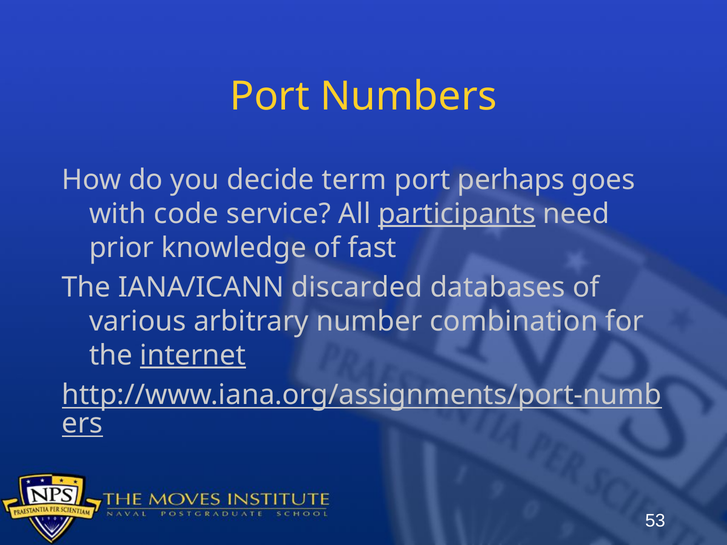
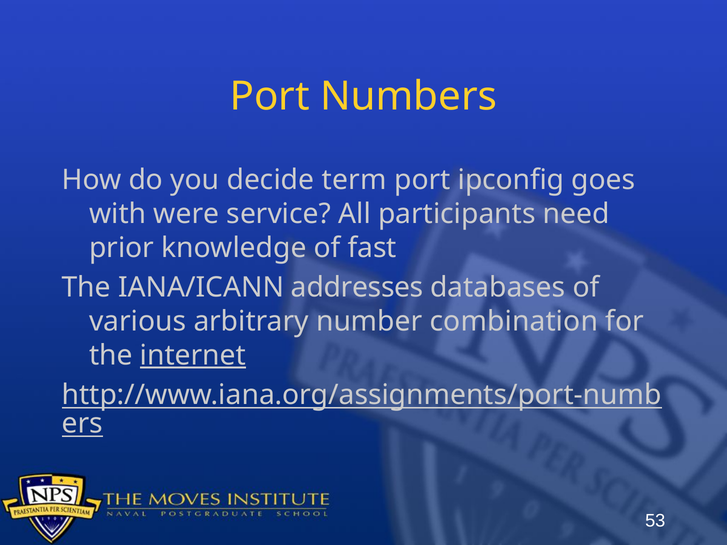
perhaps: perhaps -> ipconfig
code: code -> were
participants underline: present -> none
discarded: discarded -> addresses
